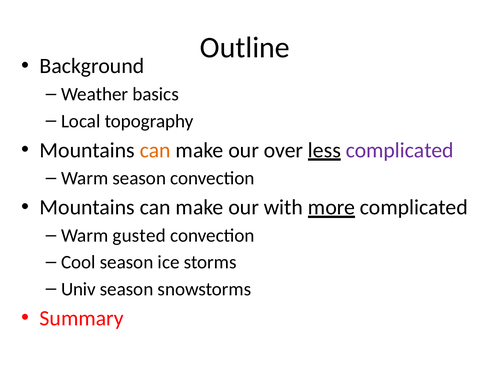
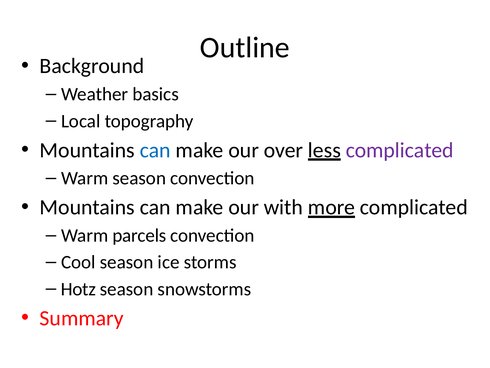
can at (155, 150) colour: orange -> blue
gusted: gusted -> parcels
Univ: Univ -> Hotz
